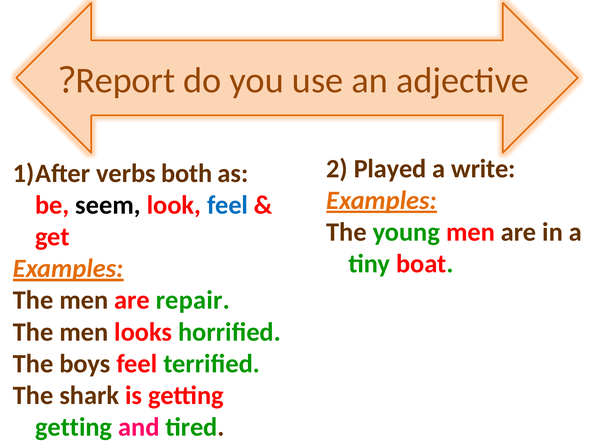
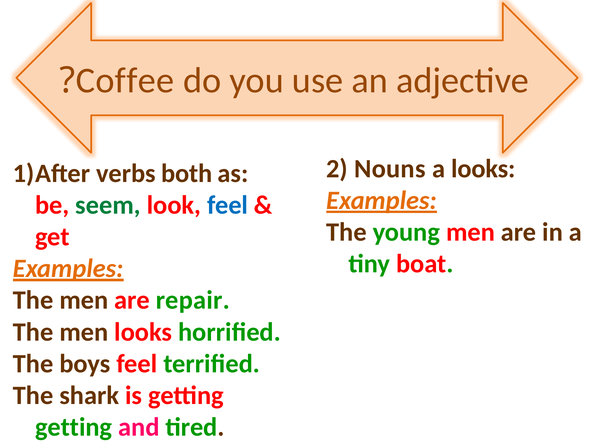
Report: Report -> Coffee
Played: Played -> Nouns
a write: write -> looks
seem colour: black -> green
